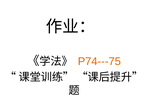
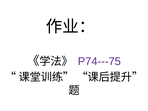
P74---75 colour: orange -> purple
